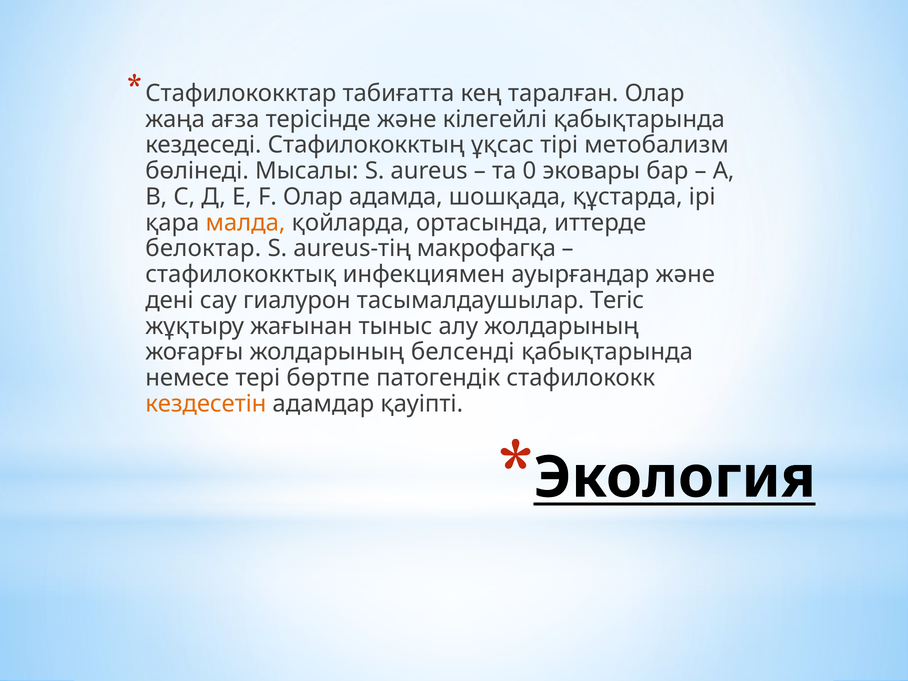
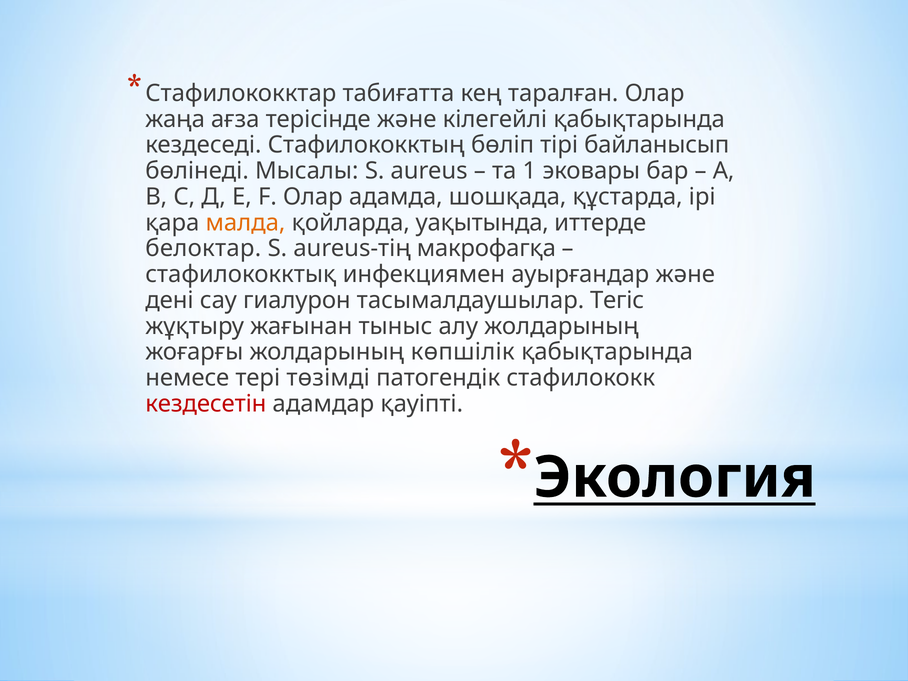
ұқсас: ұқсас -> бөліп
метобализм: метобализм -> байланысып
0: 0 -> 1
ортасында: ортасында -> уақытында
белсенді: белсенді -> көпшілік
бөртпе: бөртпе -> төзімді
кездесетін colour: orange -> red
